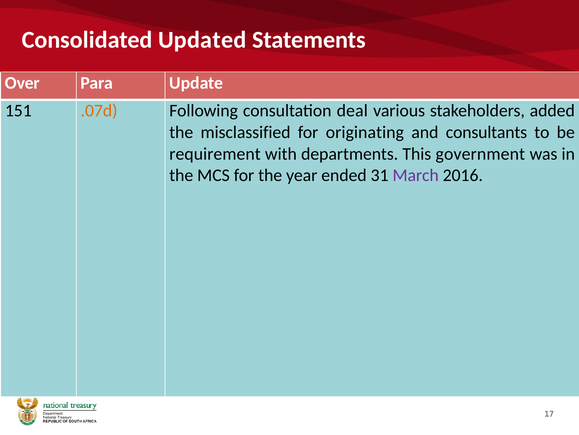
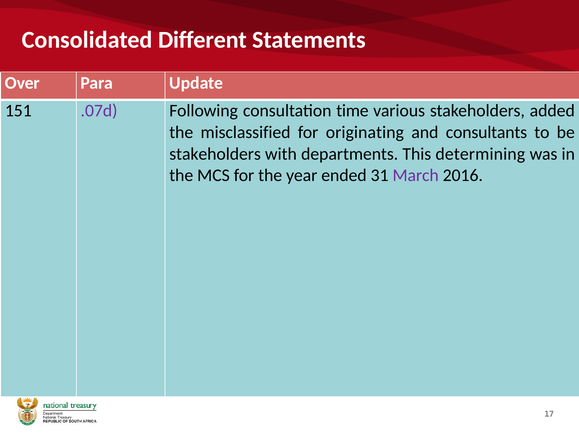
Updated: Updated -> Different
.07d colour: orange -> purple
deal: deal -> time
requirement at (215, 154): requirement -> stakeholders
government: government -> determining
